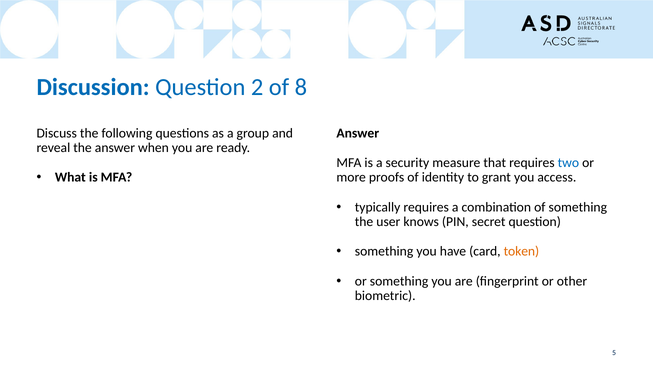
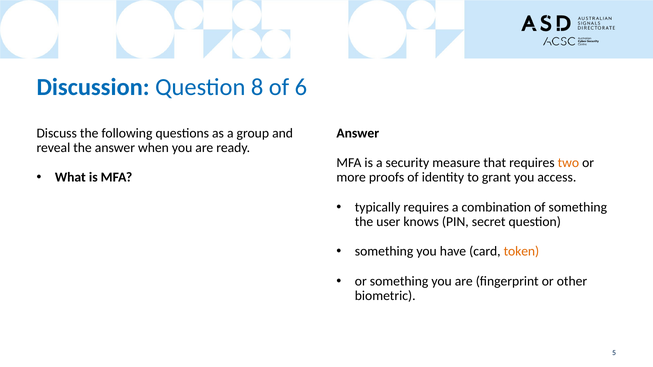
2: 2 -> 8
8: 8 -> 6
two colour: blue -> orange
